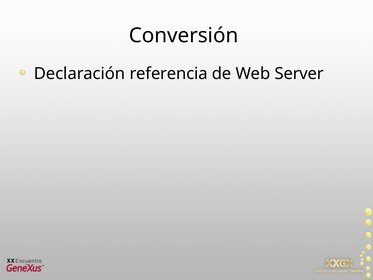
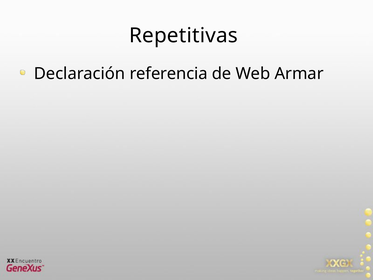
Conversión: Conversión -> Repetitivas
Server: Server -> Armar
